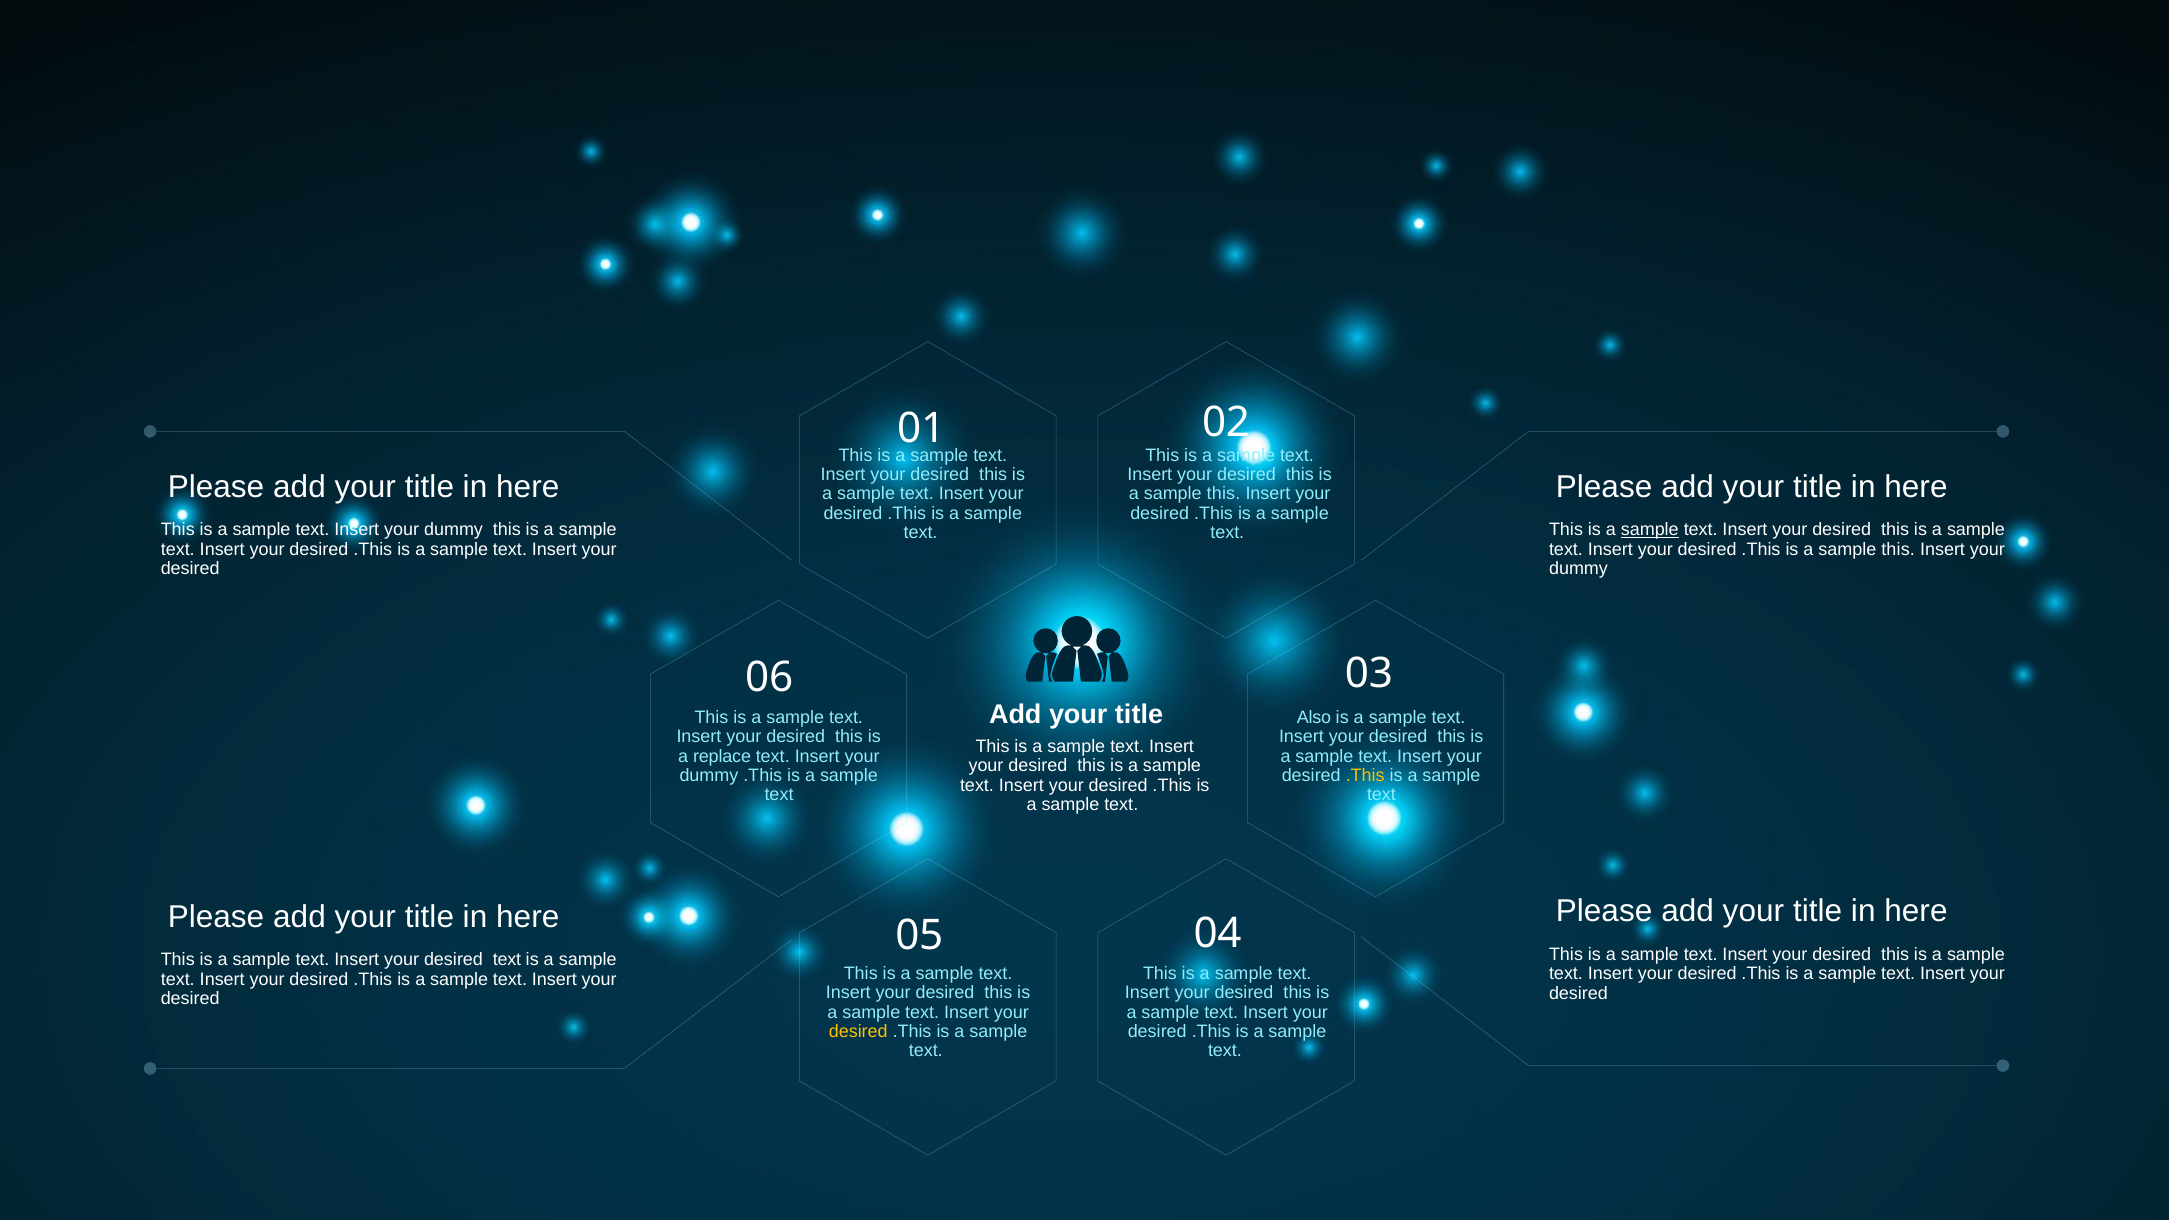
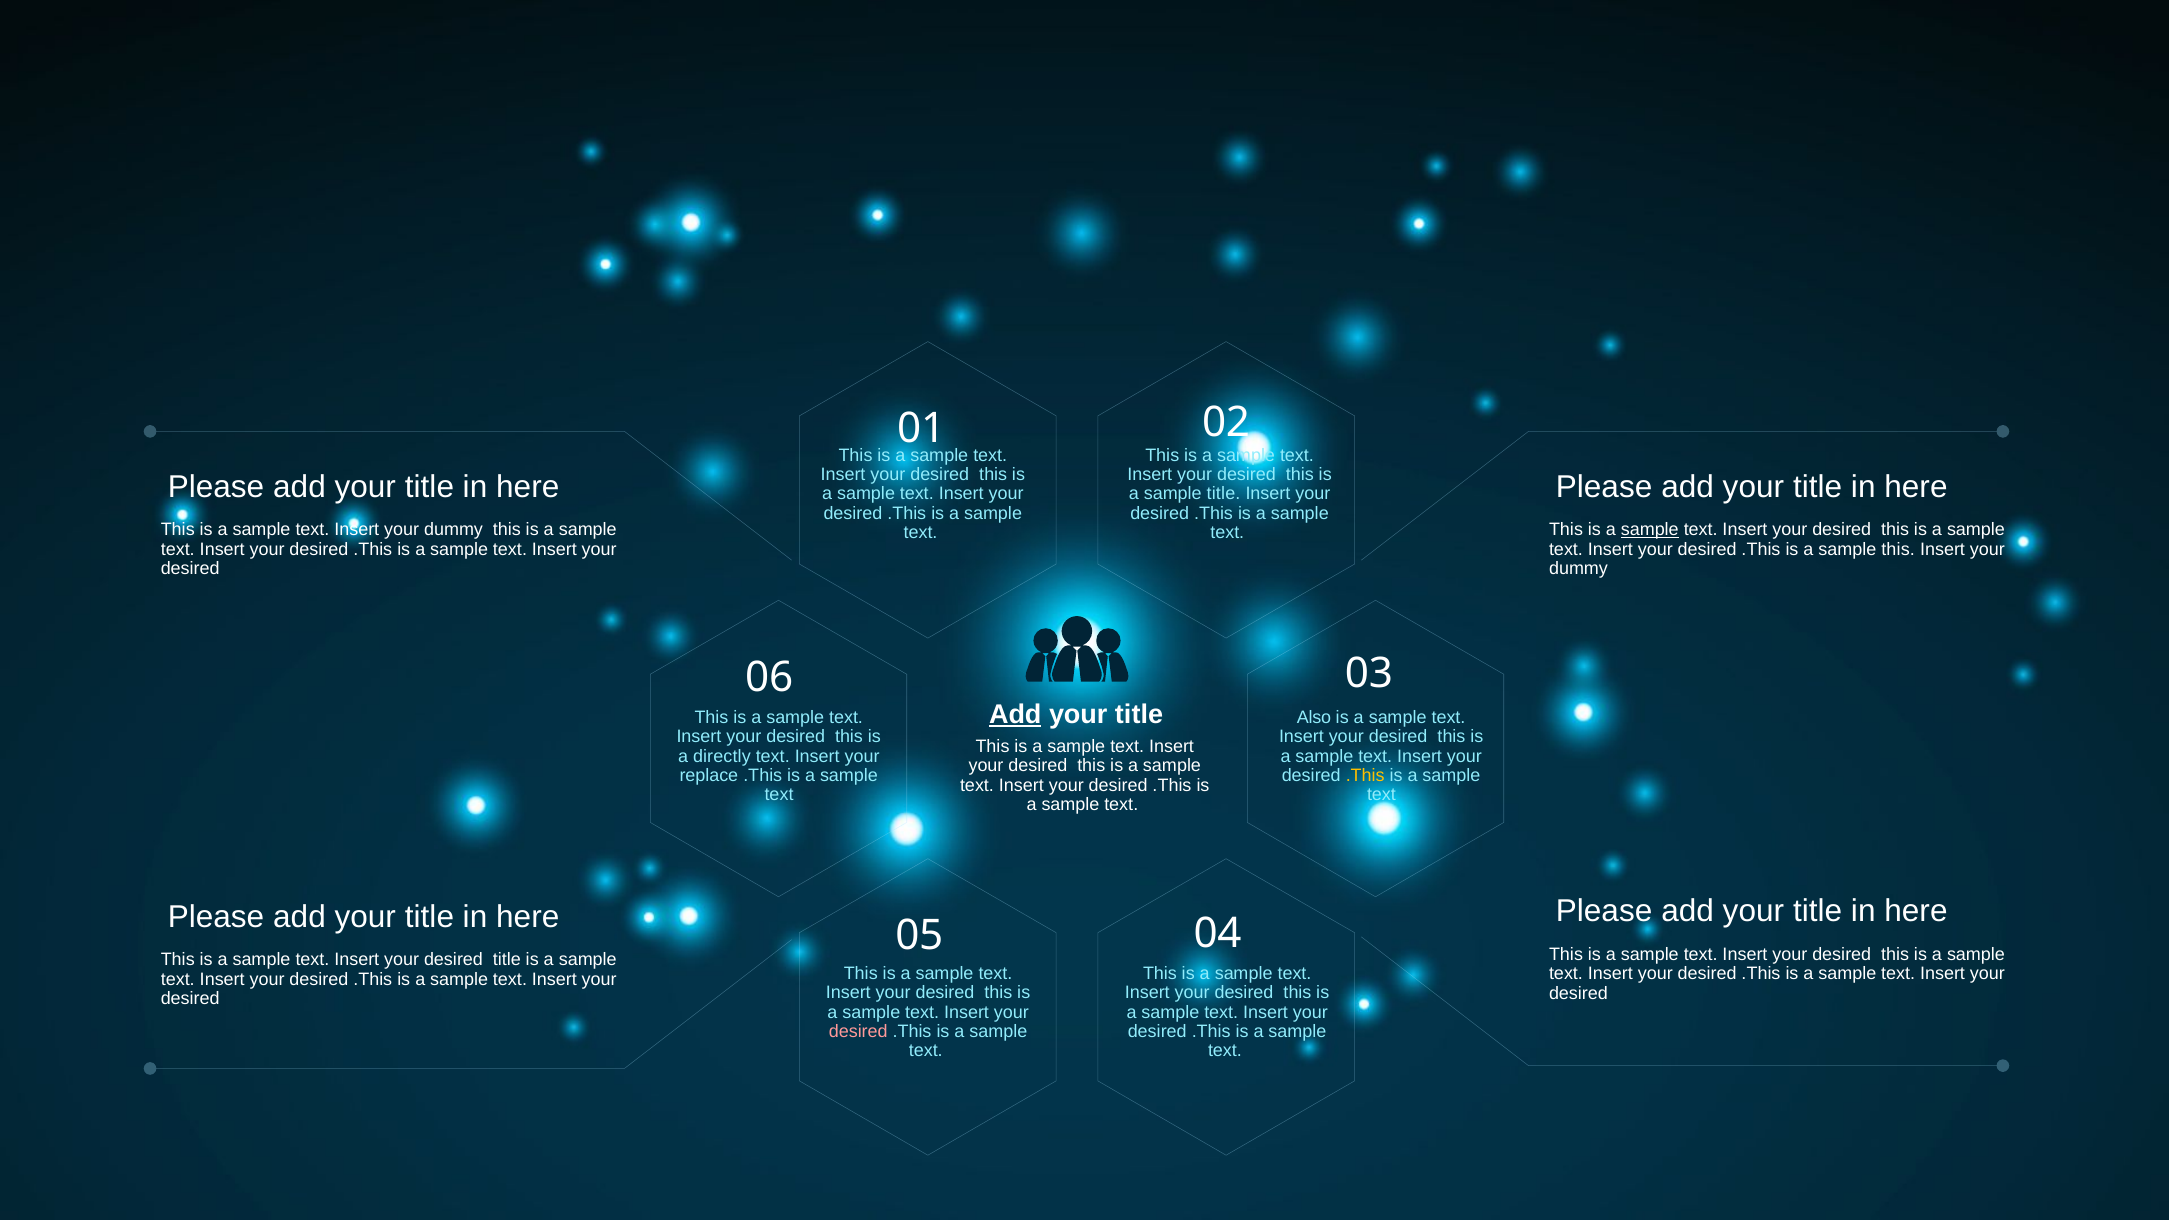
this at (1224, 494): this -> title
Add at (1015, 715) underline: none -> present
replace: replace -> directly
dummy at (709, 776): dummy -> replace
desired text: text -> title
desired at (858, 1032) colour: yellow -> pink
